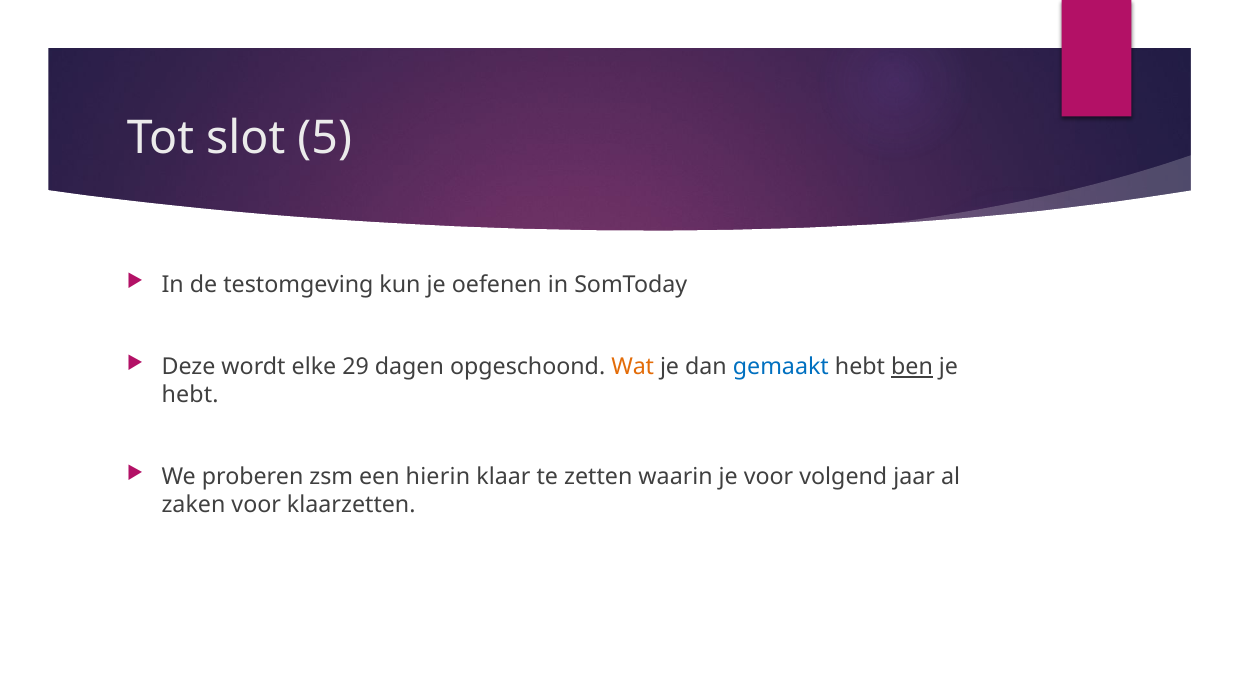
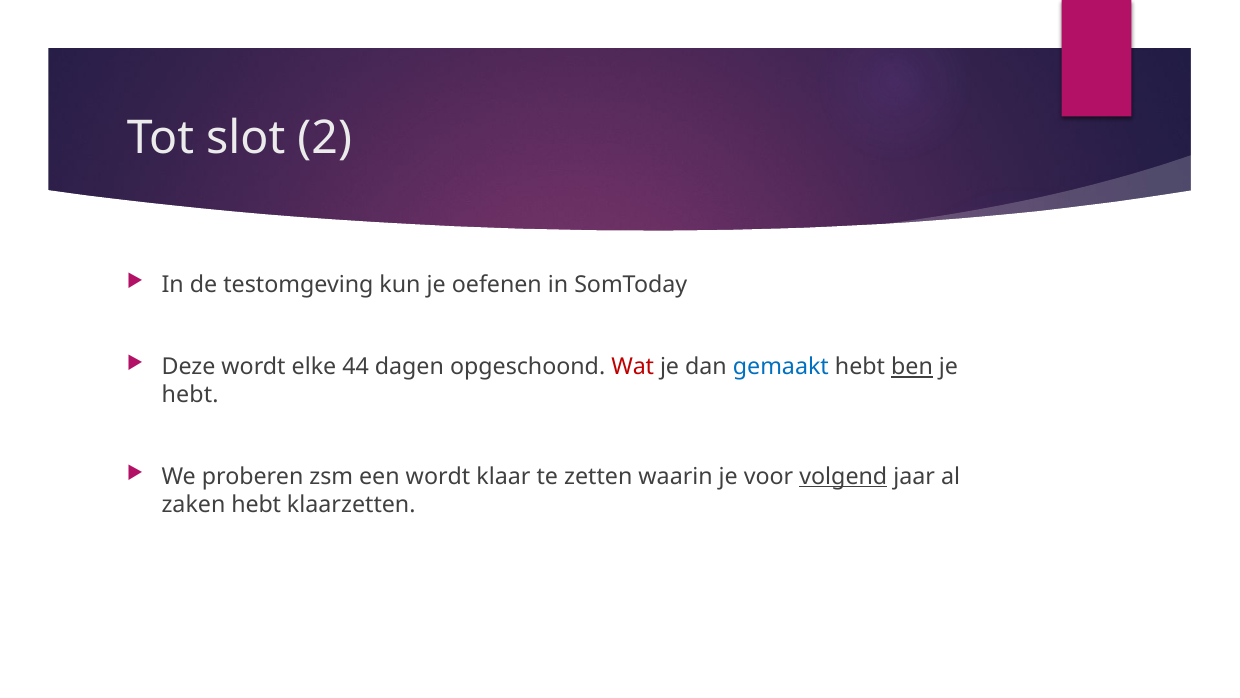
5: 5 -> 2
29: 29 -> 44
Wat colour: orange -> red
een hierin: hierin -> wordt
volgend underline: none -> present
zaken voor: voor -> hebt
